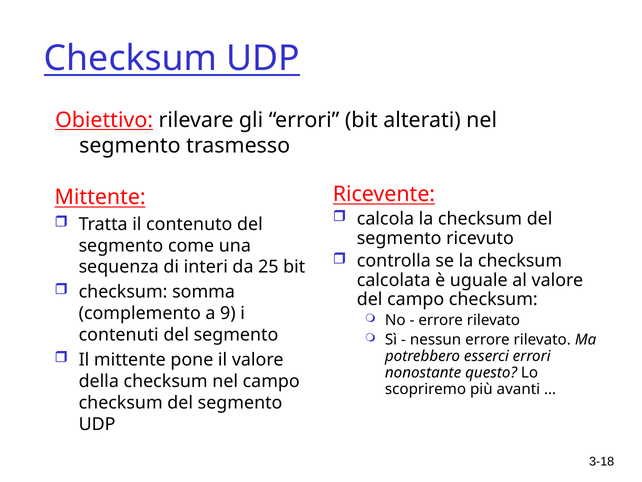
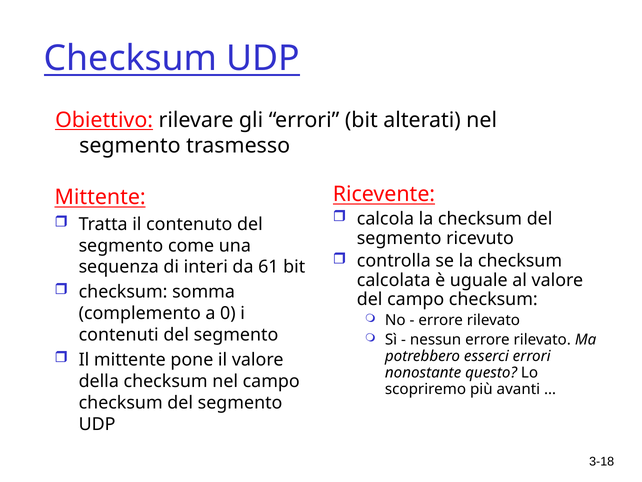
25: 25 -> 61
9: 9 -> 0
